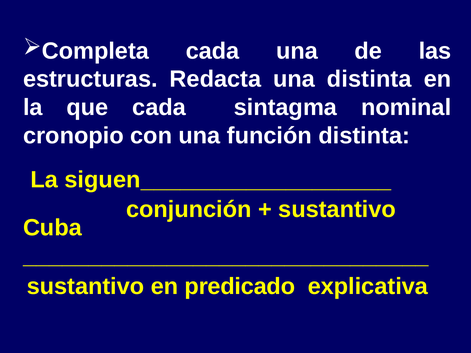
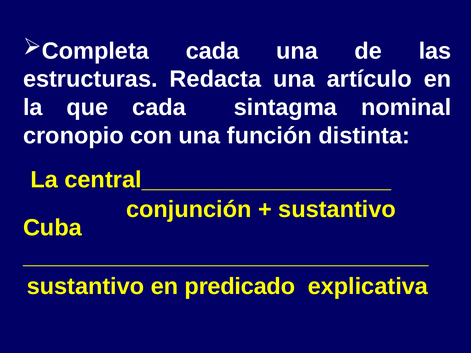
una distinta: distinta -> artículo
siguen___________________: siguen___________________ -> central___________________
